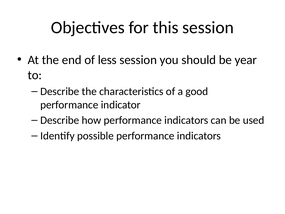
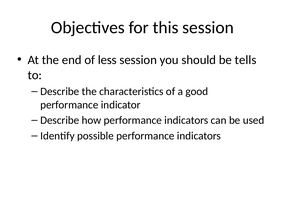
year: year -> tells
